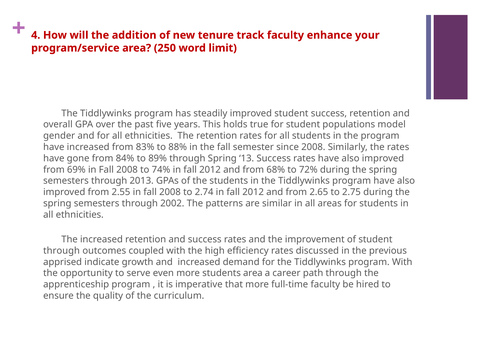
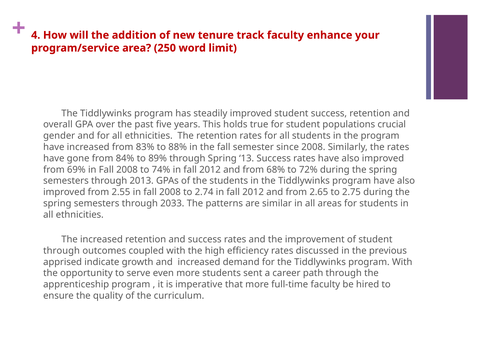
model: model -> crucial
2002: 2002 -> 2033
students area: area -> sent
